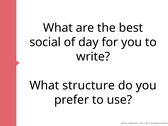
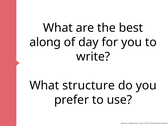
social: social -> along
